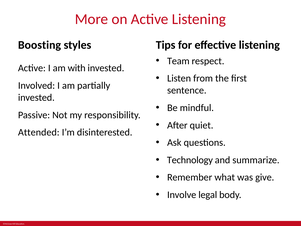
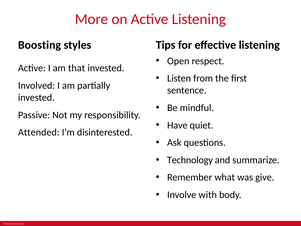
Team: Team -> Open
with: with -> that
After: After -> Have
legal: legal -> with
